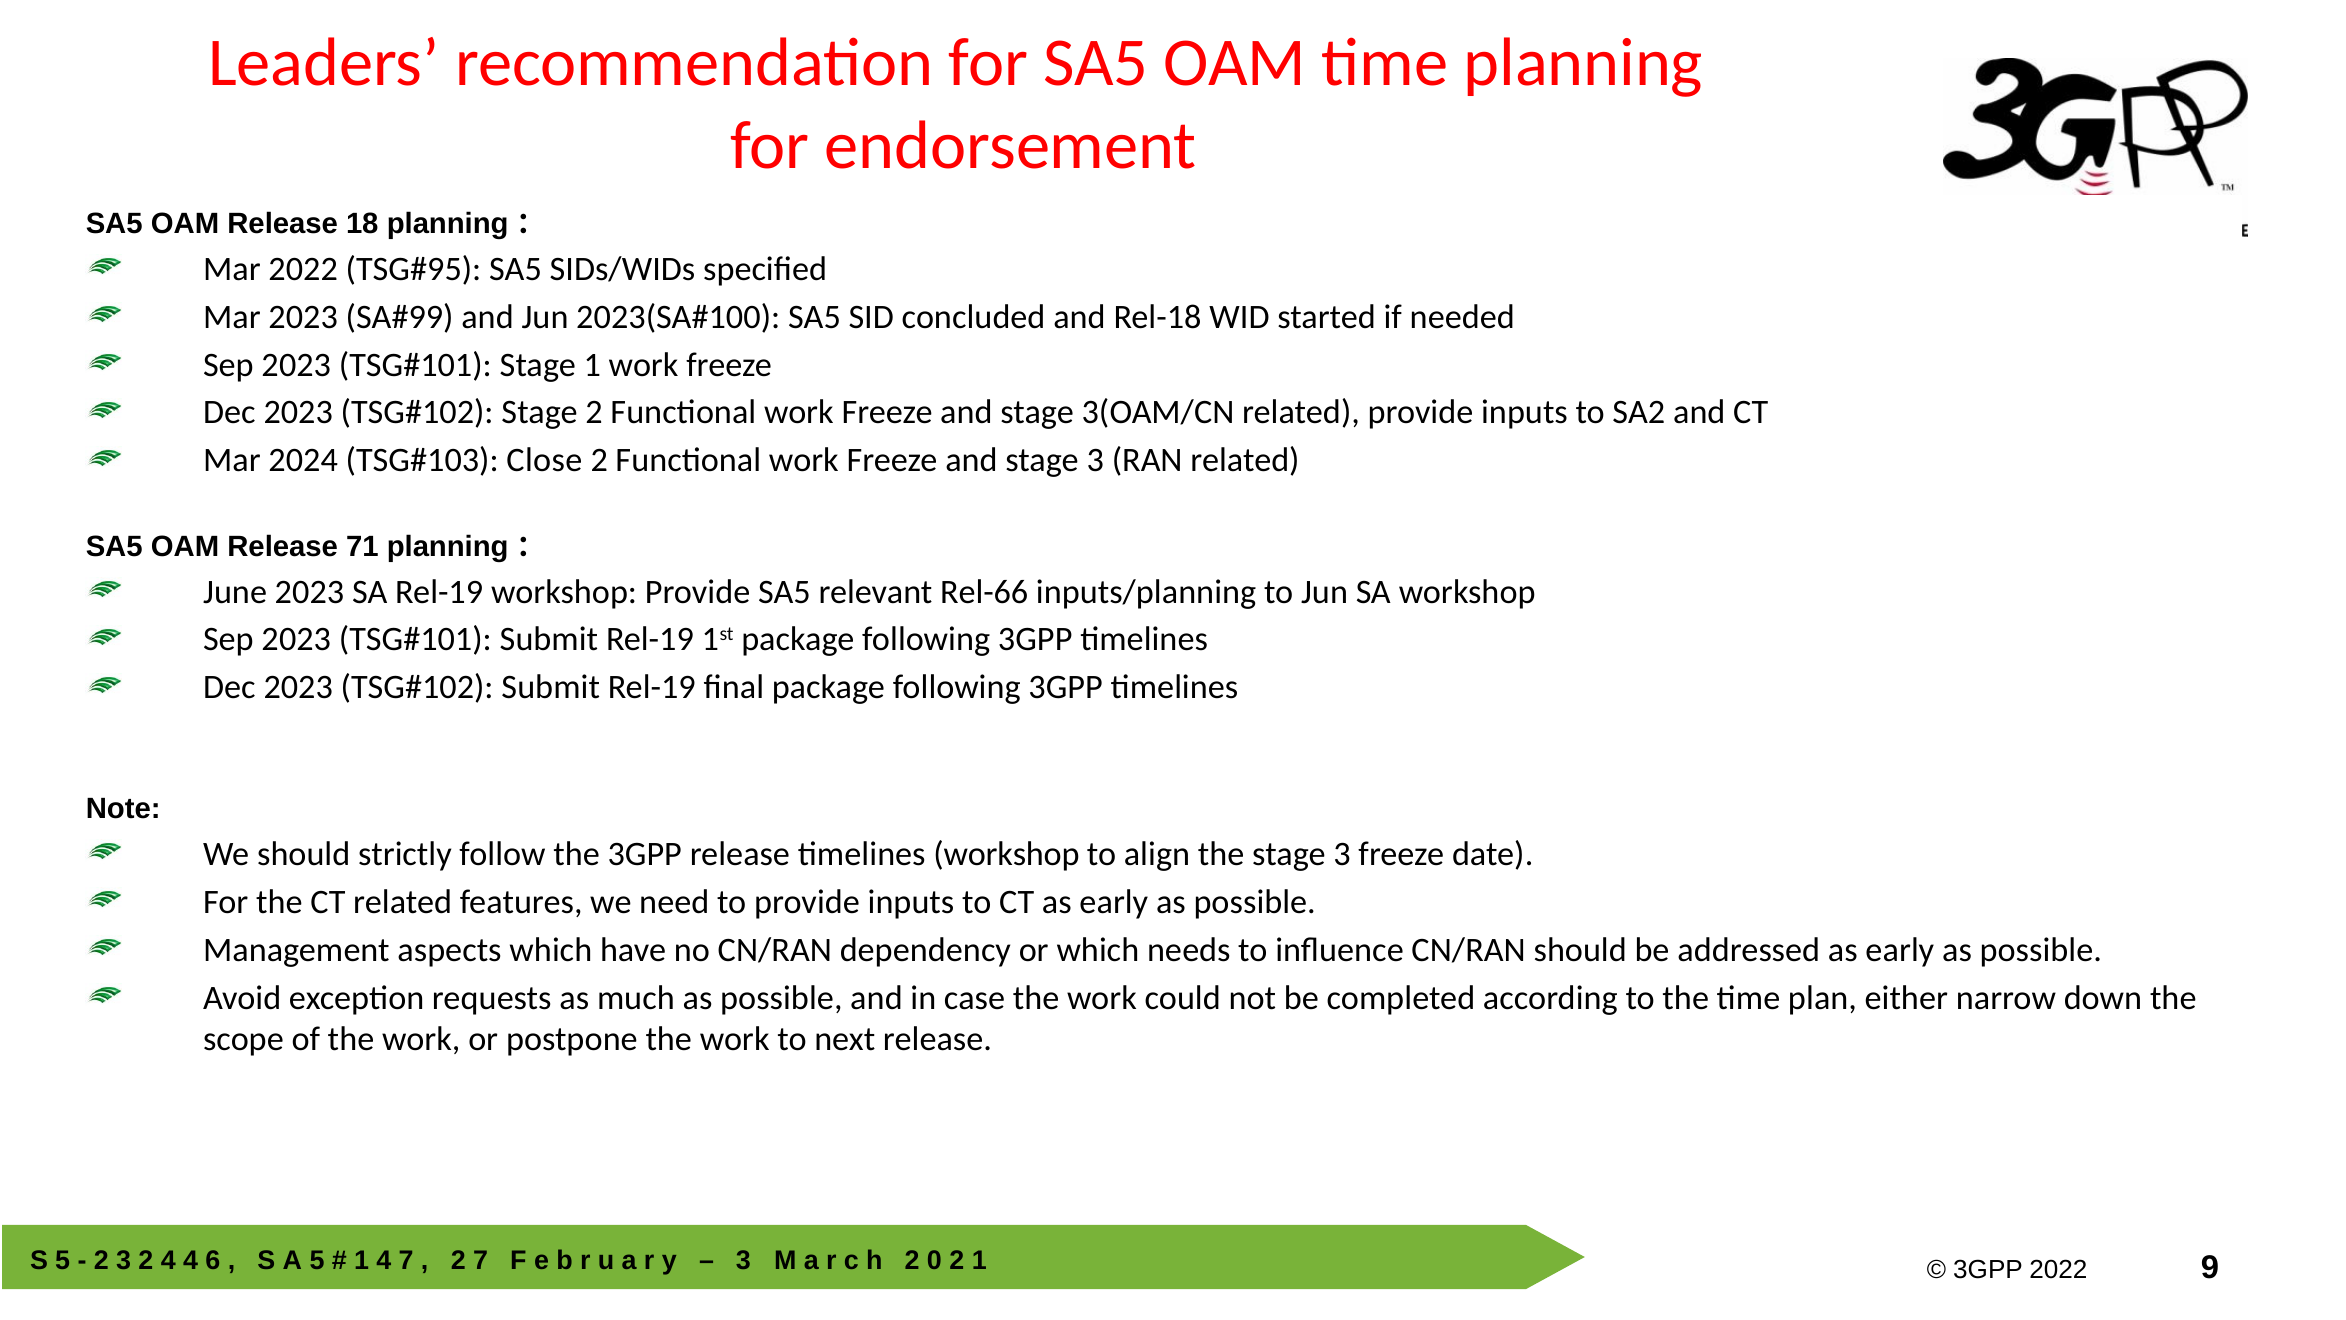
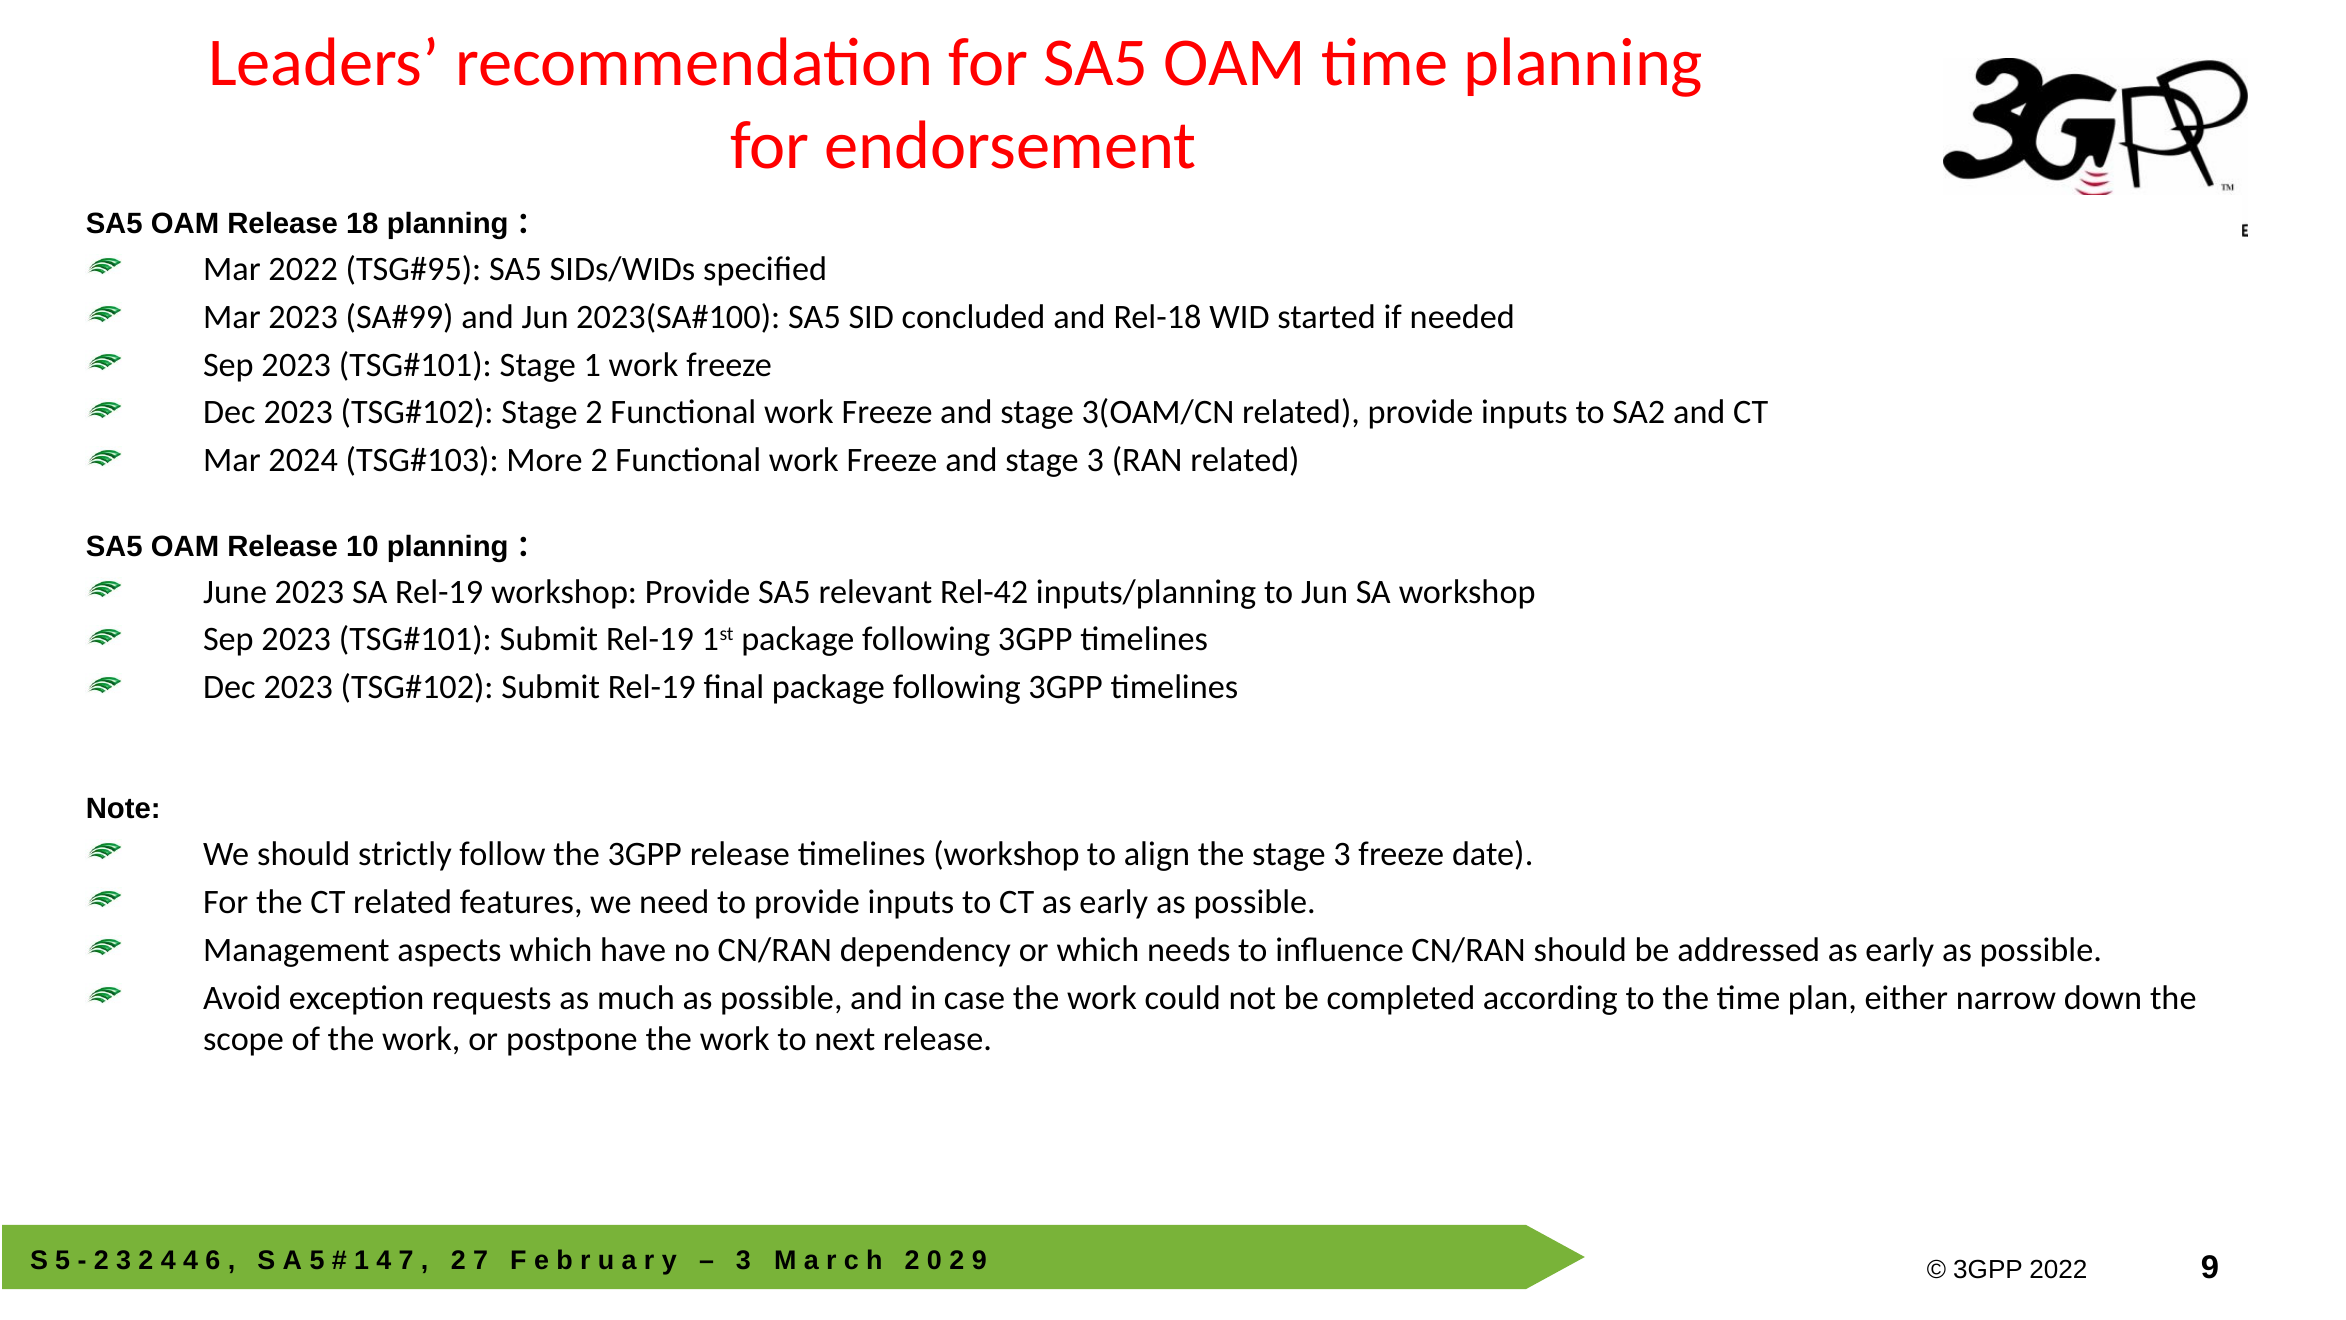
Close: Close -> More
71: 71 -> 10
Rel-66: Rel-66 -> Rel-42
2 1: 1 -> 9
